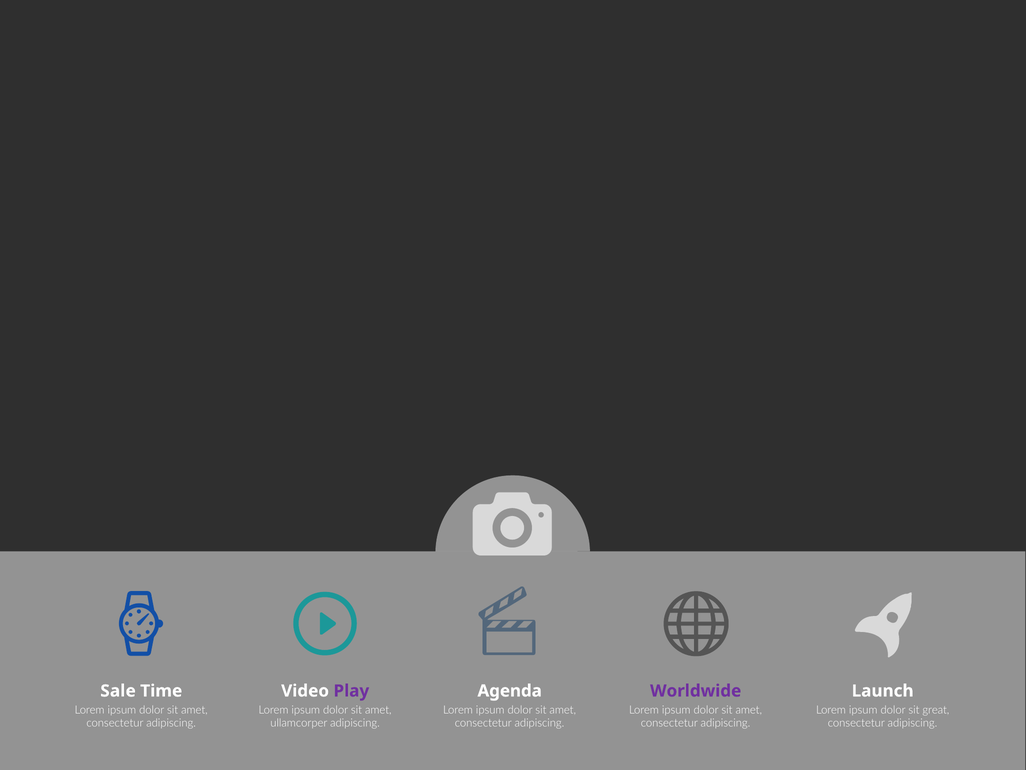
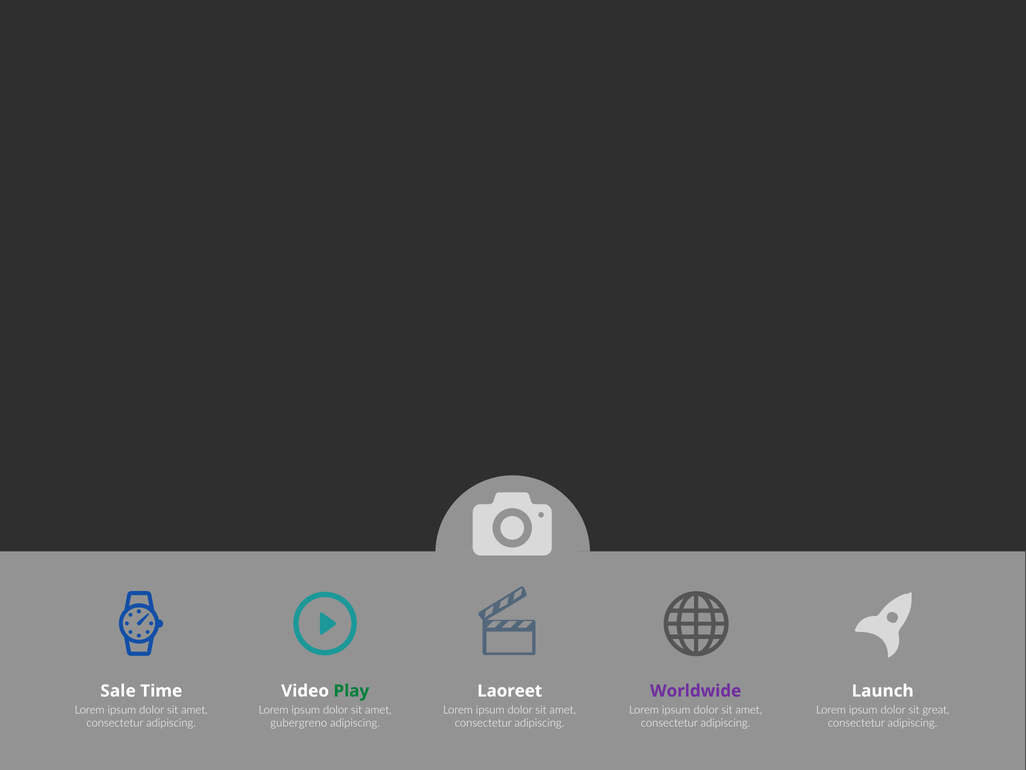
Play colour: purple -> green
Agenda: Agenda -> Laoreet
ullamcorper: ullamcorper -> gubergreno
